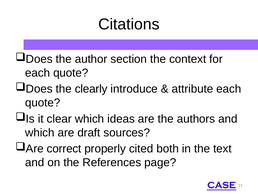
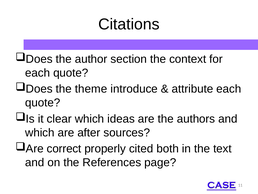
clearly: clearly -> theme
draft: draft -> after
